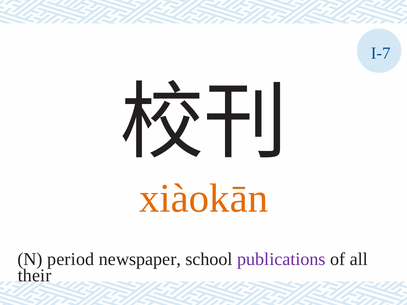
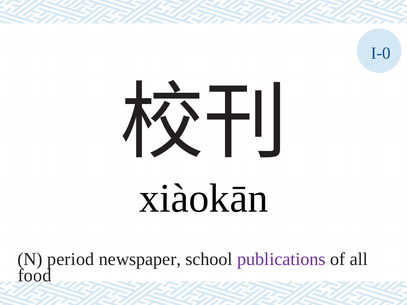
I-7: I-7 -> I-0
xiàokān colour: orange -> black
their: their -> food
